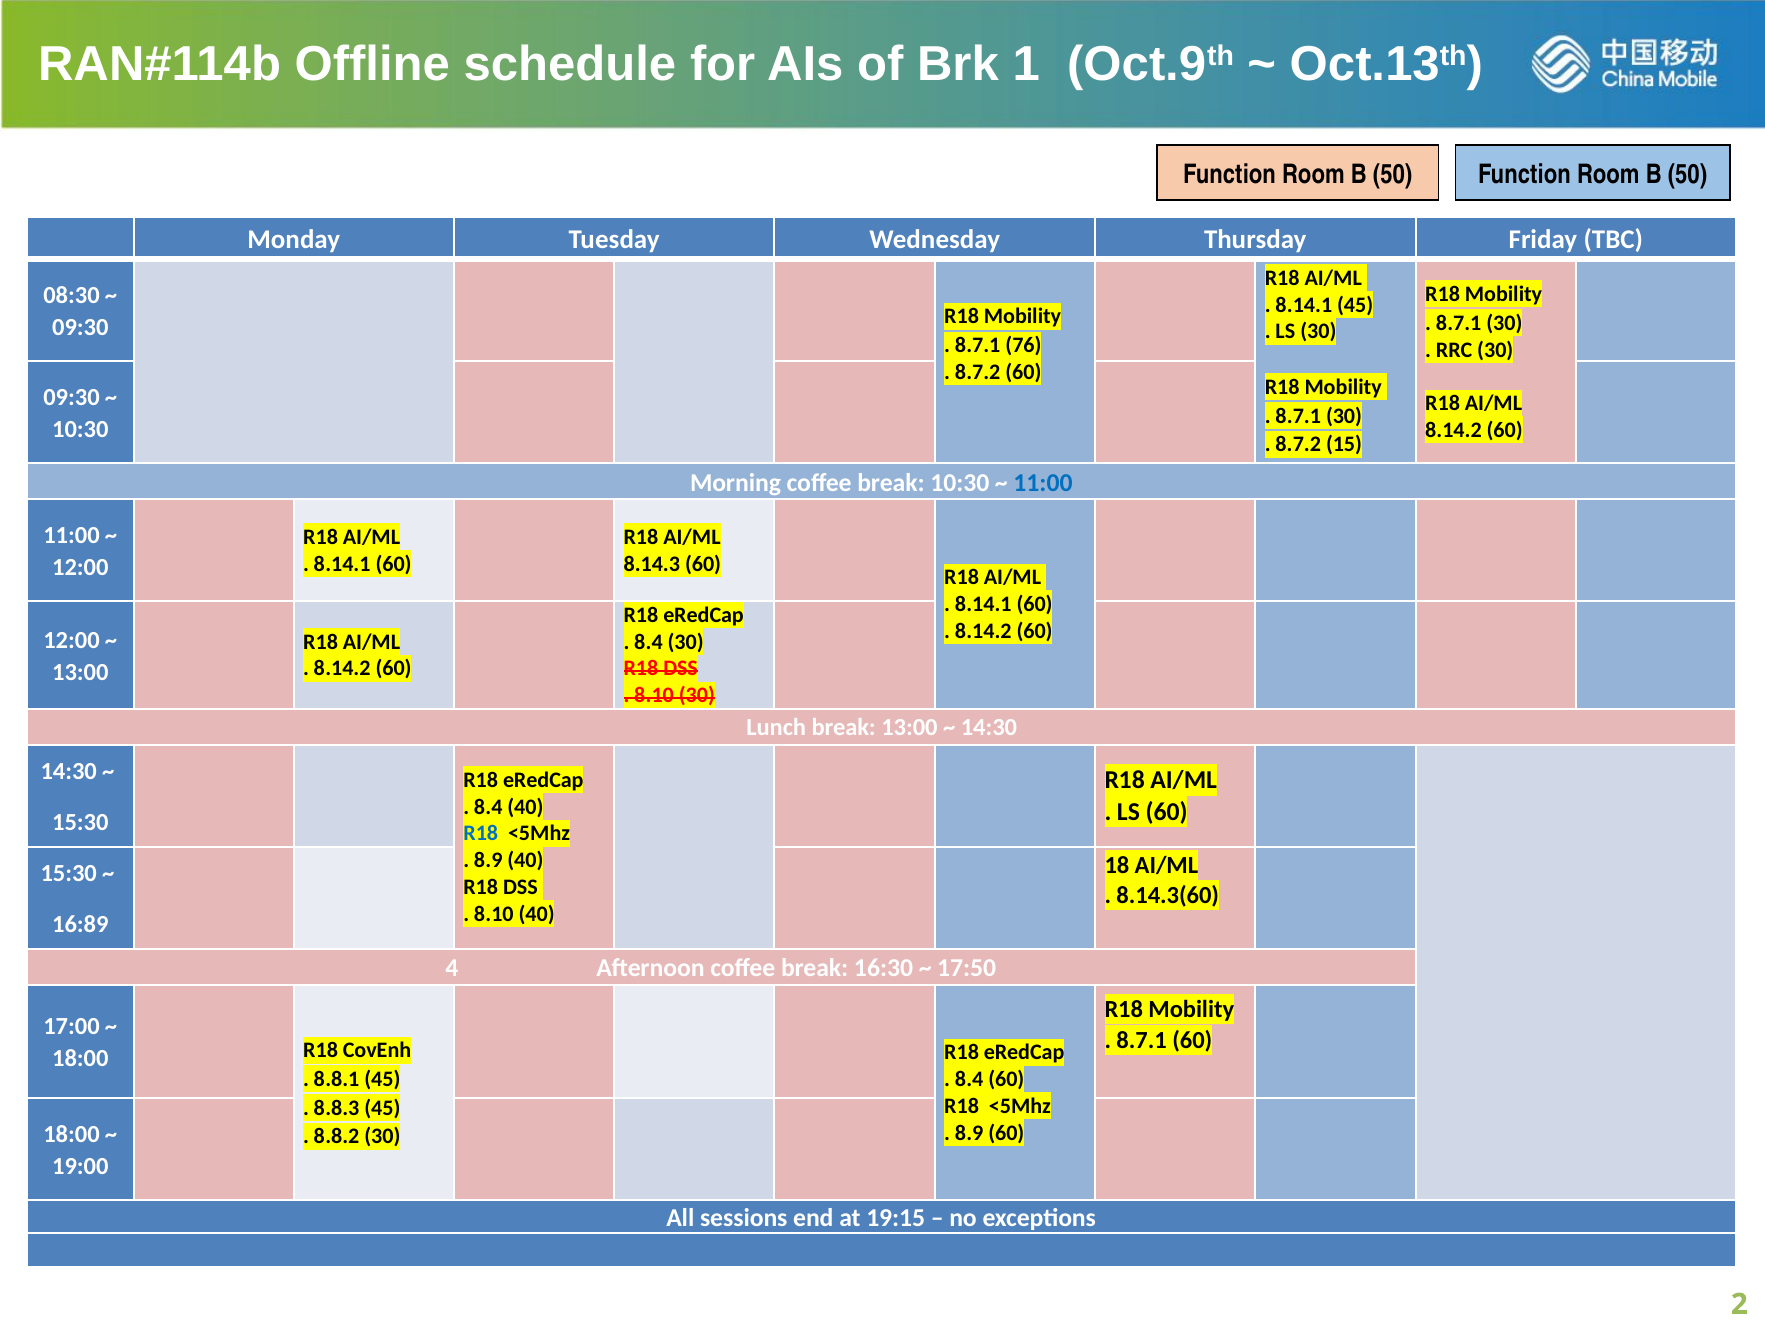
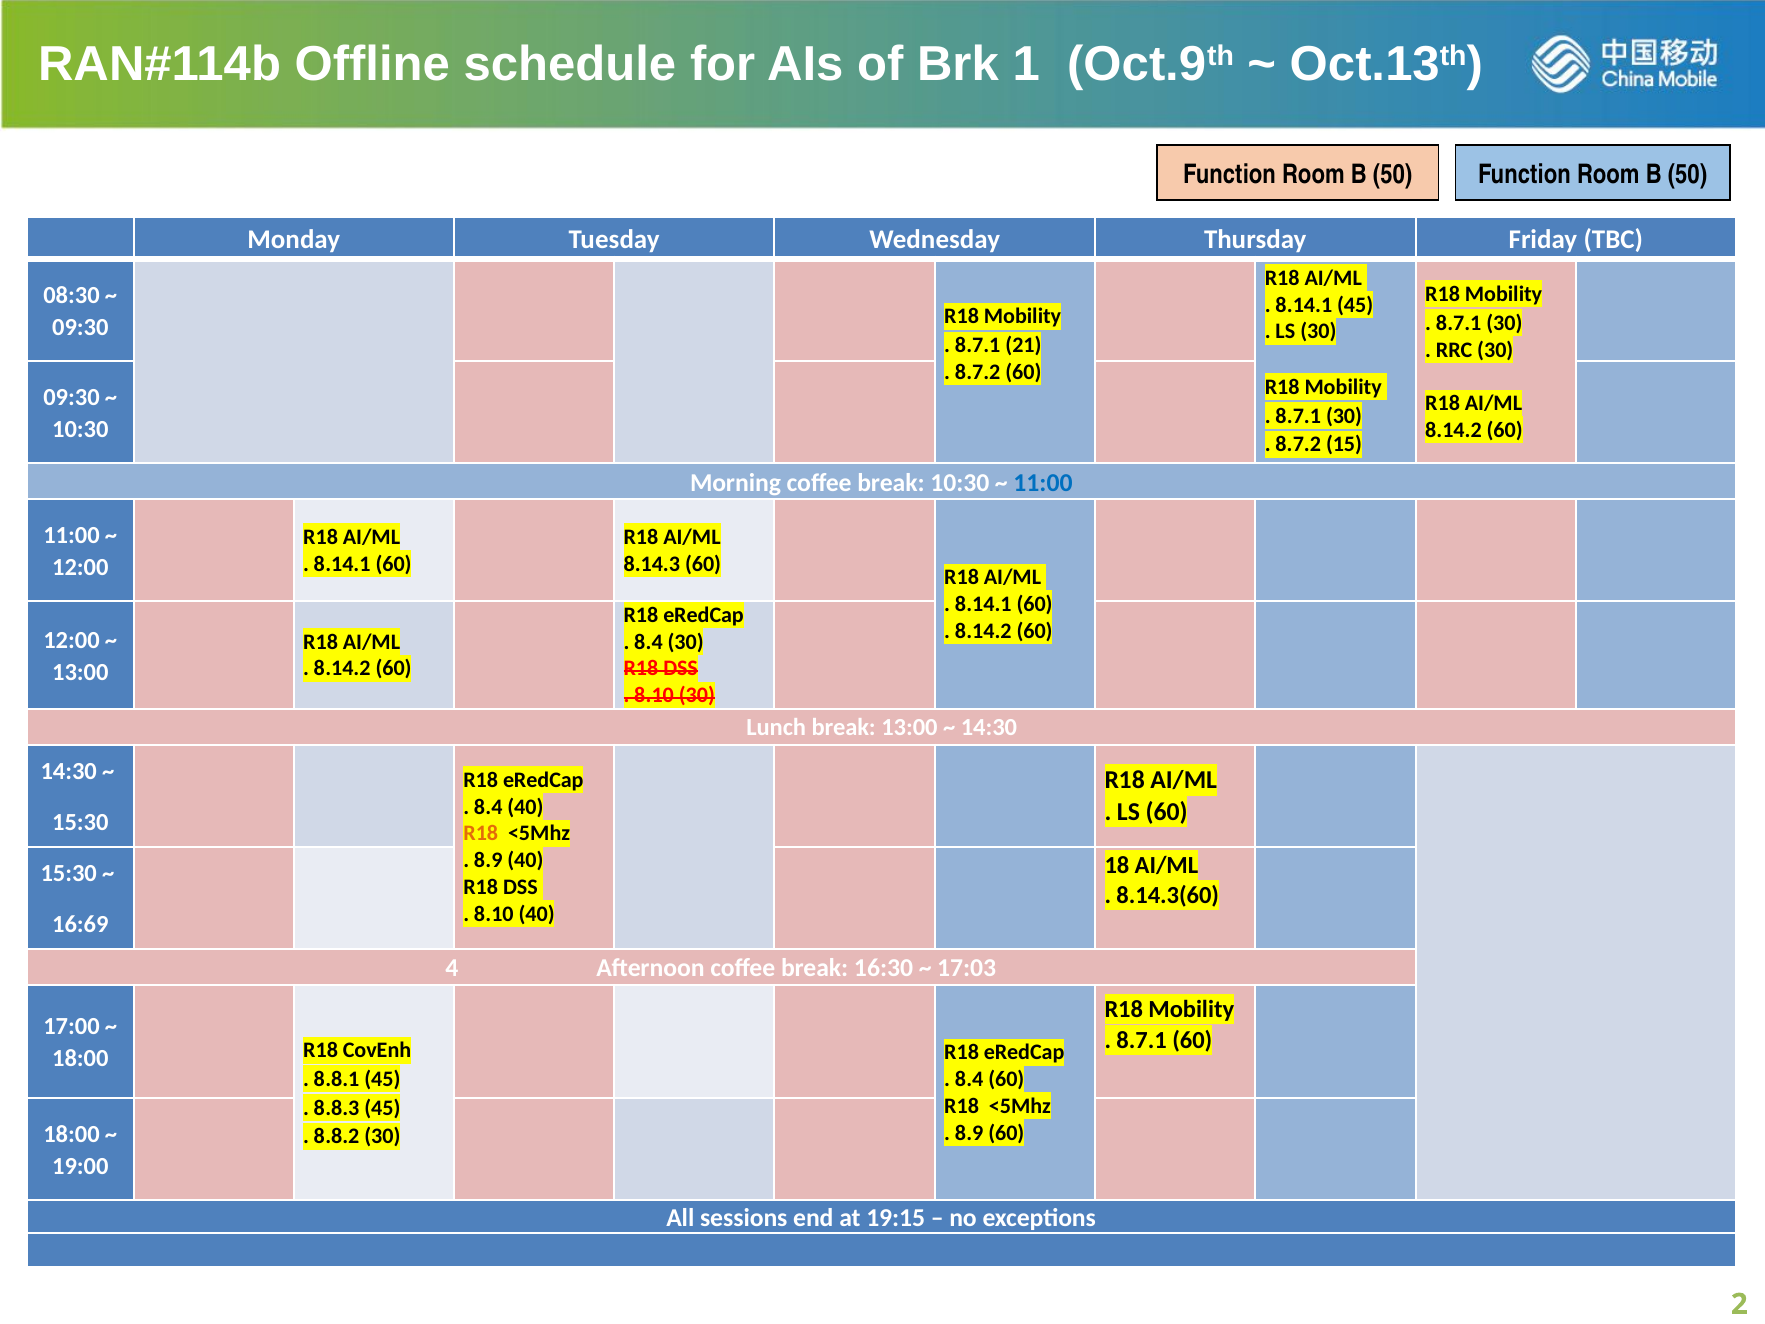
76: 76 -> 21
R18 at (481, 833) colour: blue -> orange
16:89: 16:89 -> 16:69
17:50: 17:50 -> 17:03
